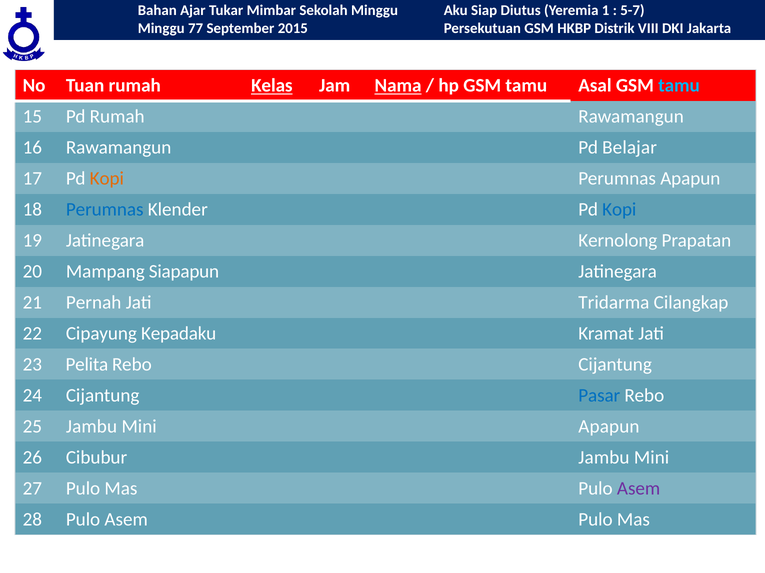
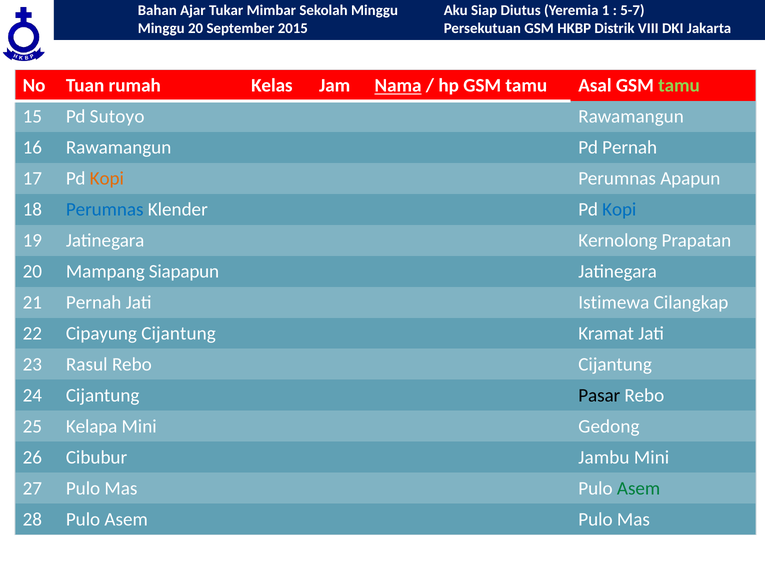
77 at (196, 28): 77 -> 20
Kelas underline: present -> none
tamu at (679, 86) colour: light blue -> light green
Pd Rumah: Rumah -> Sutoyo
Pd Belajar: Belajar -> Pernah
Tridarma: Tridarma -> Istimewa
Cipayung Kepadaku: Kepadaku -> Cijantung
Pelita: Pelita -> Rasul
Pasar colour: blue -> black
25 Jambu: Jambu -> Kelapa
Mini Apapun: Apapun -> Gedong
Asem at (639, 489) colour: purple -> green
